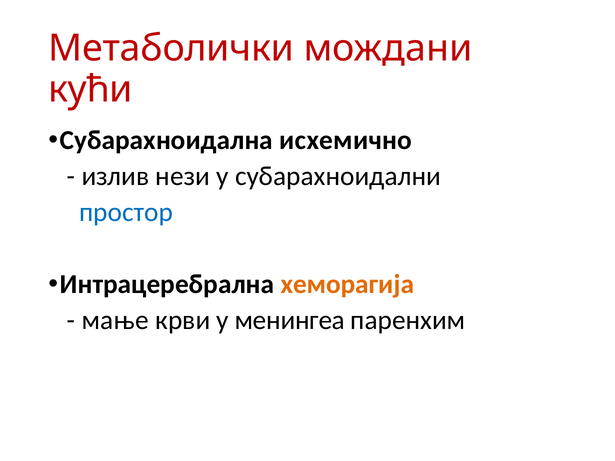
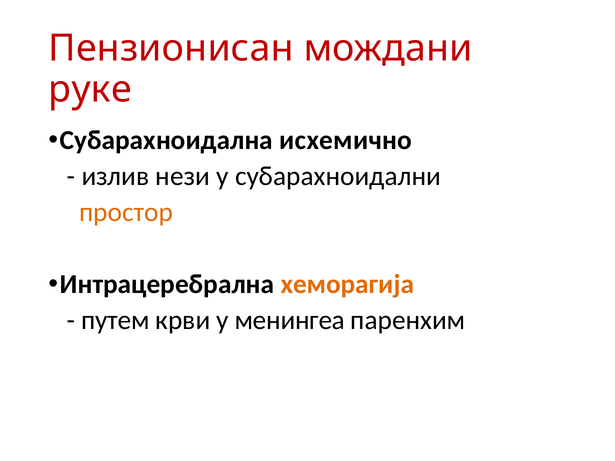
Метаболички: Метаболички -> Пензионисан
кући: кући -> руке
простор colour: blue -> orange
мање: мање -> путем
